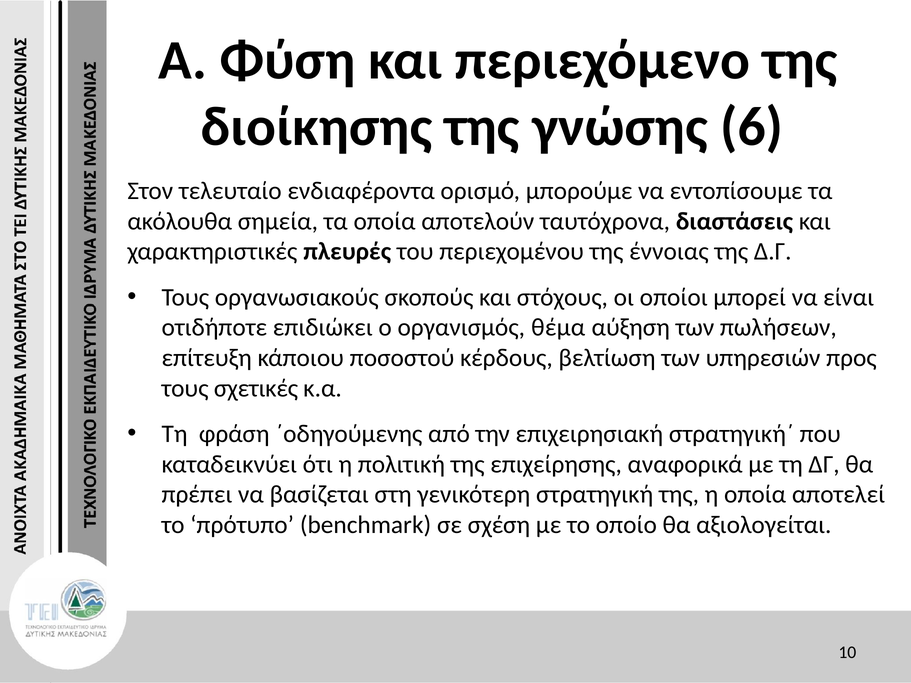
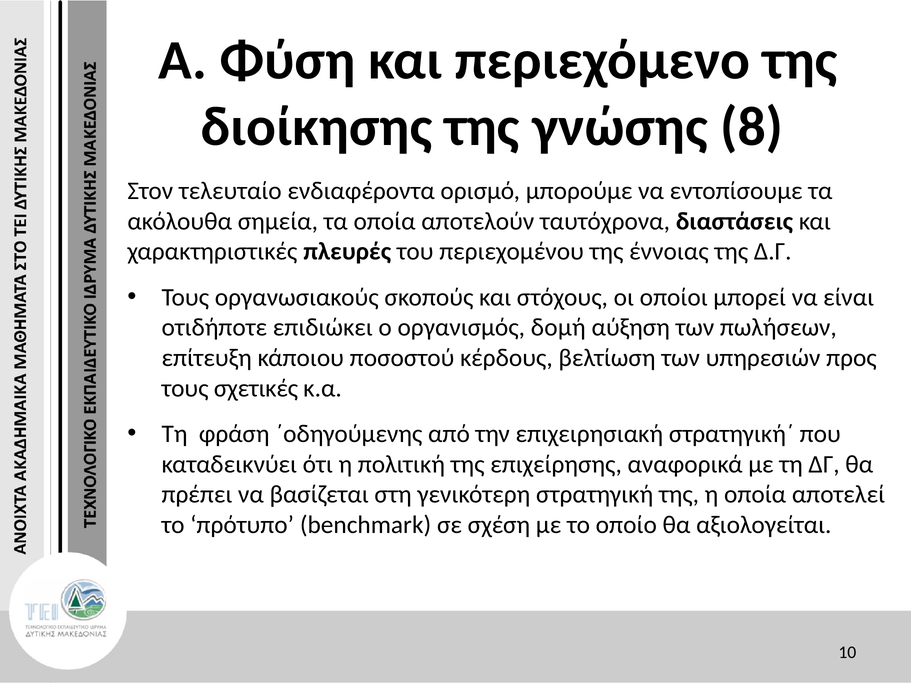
6: 6 -> 8
θέμα: θέμα -> δομή
